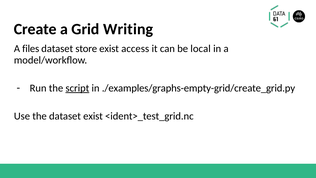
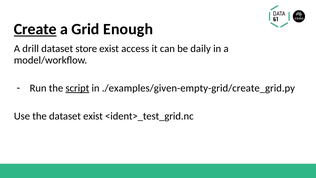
Create underline: none -> present
Writing: Writing -> Enough
files: files -> drill
local: local -> daily
./examples/graphs-empty-grid/create_grid.py: ./examples/graphs-empty-grid/create_grid.py -> ./examples/given-empty-grid/create_grid.py
